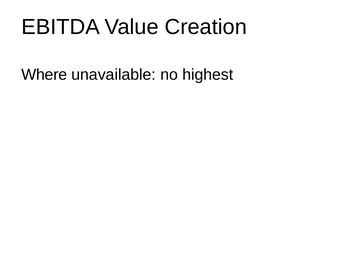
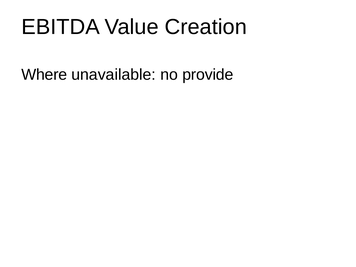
highest: highest -> provide
